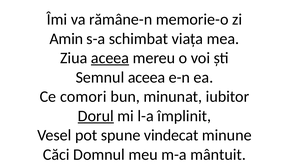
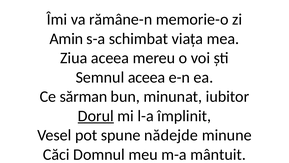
aceea at (110, 58) underline: present -> none
comori: comori -> sărman
vindecat: vindecat -> nădejde
